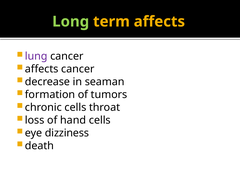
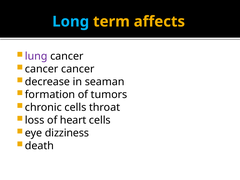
Long colour: light green -> light blue
affects at (42, 69): affects -> cancer
hand: hand -> heart
